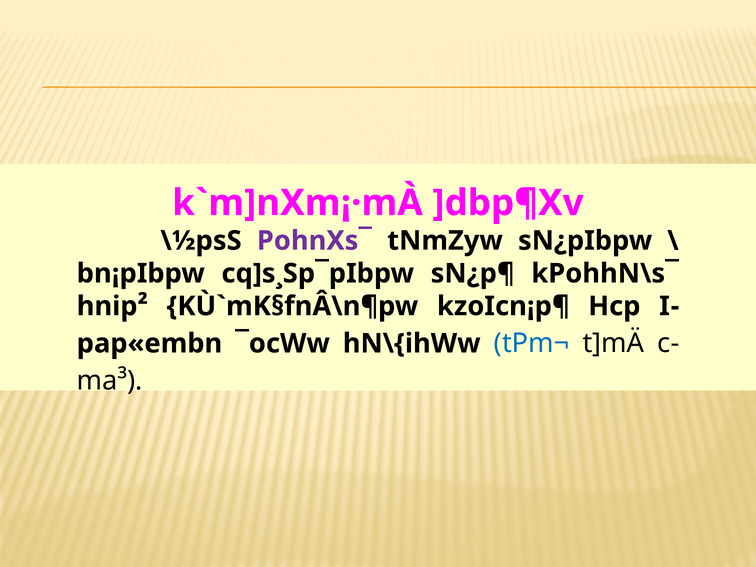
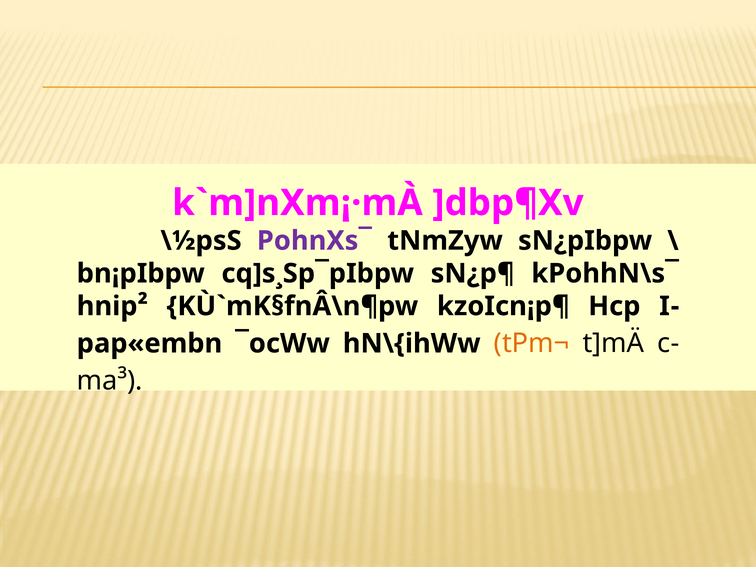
tPm¬ colour: blue -> orange
